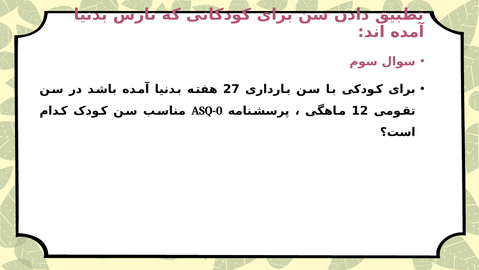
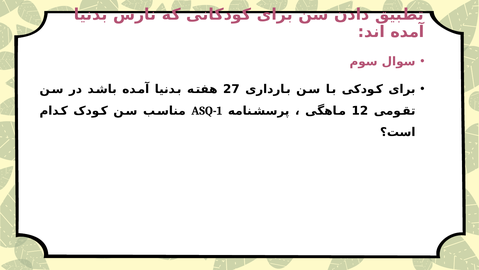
ASQ-0: ASQ-0 -> ASQ-1
